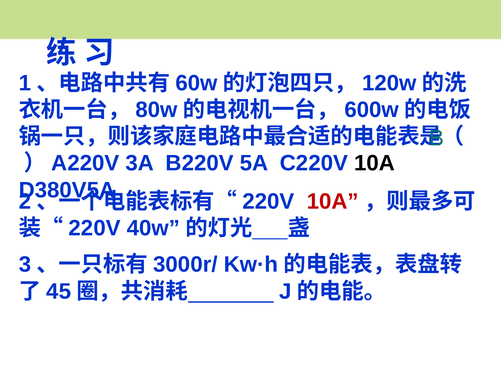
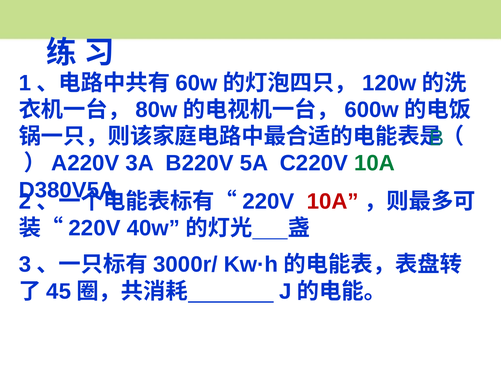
10A at (375, 163) colour: black -> green
